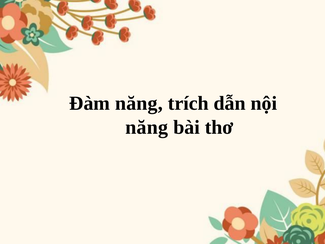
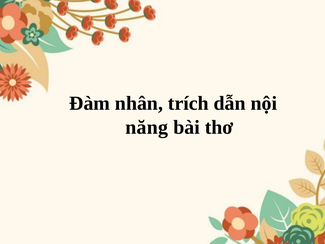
Đàm năng: năng -> nhân
